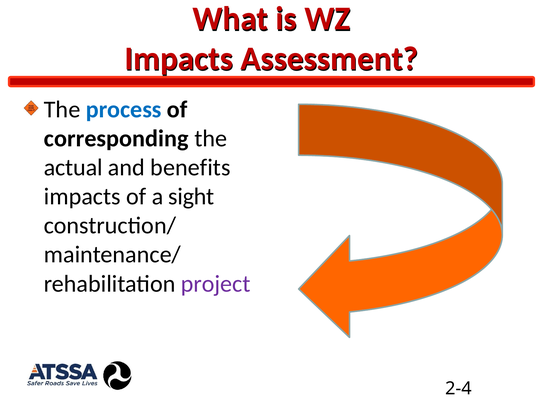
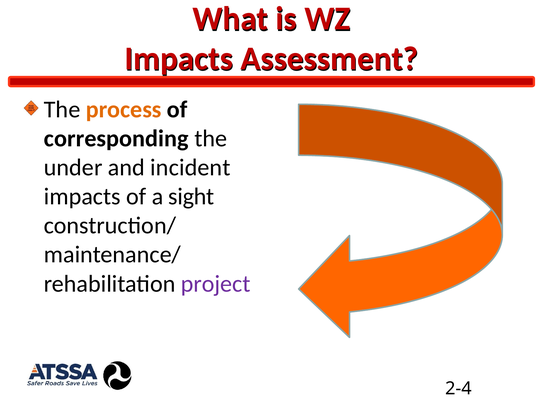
process colour: blue -> orange
actual: actual -> under
benefits: benefits -> incident
